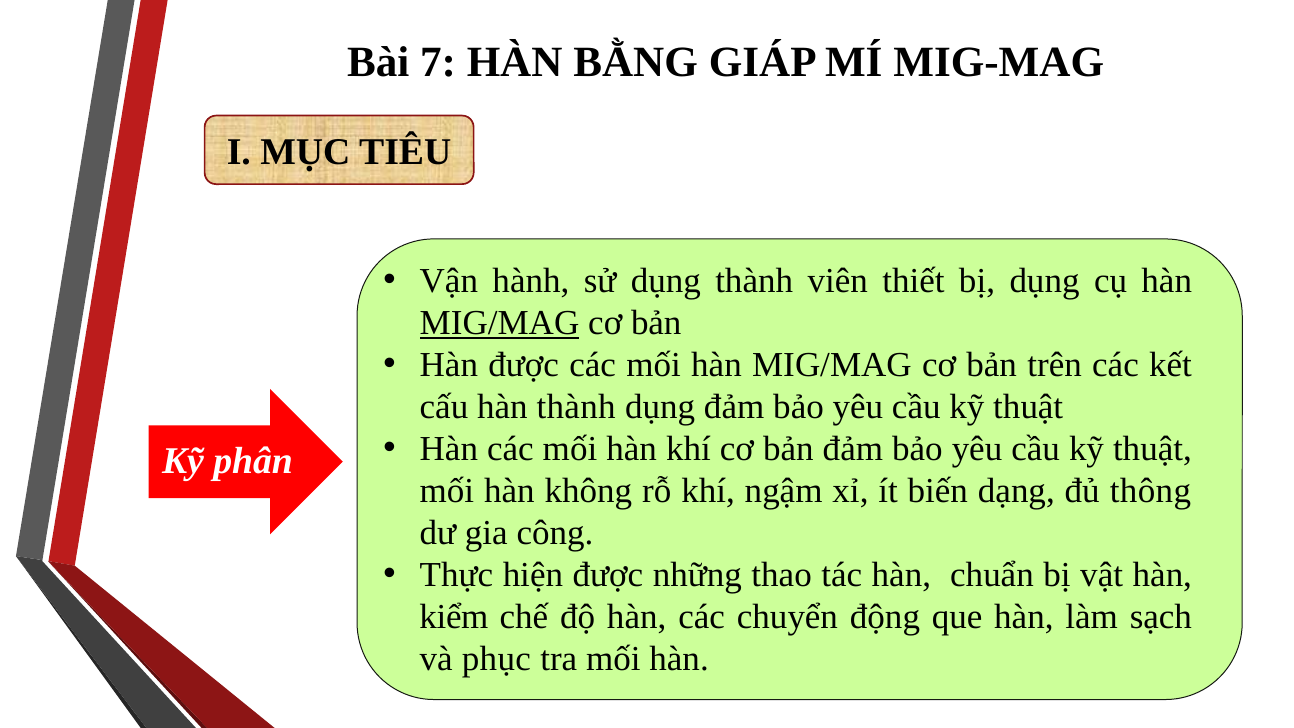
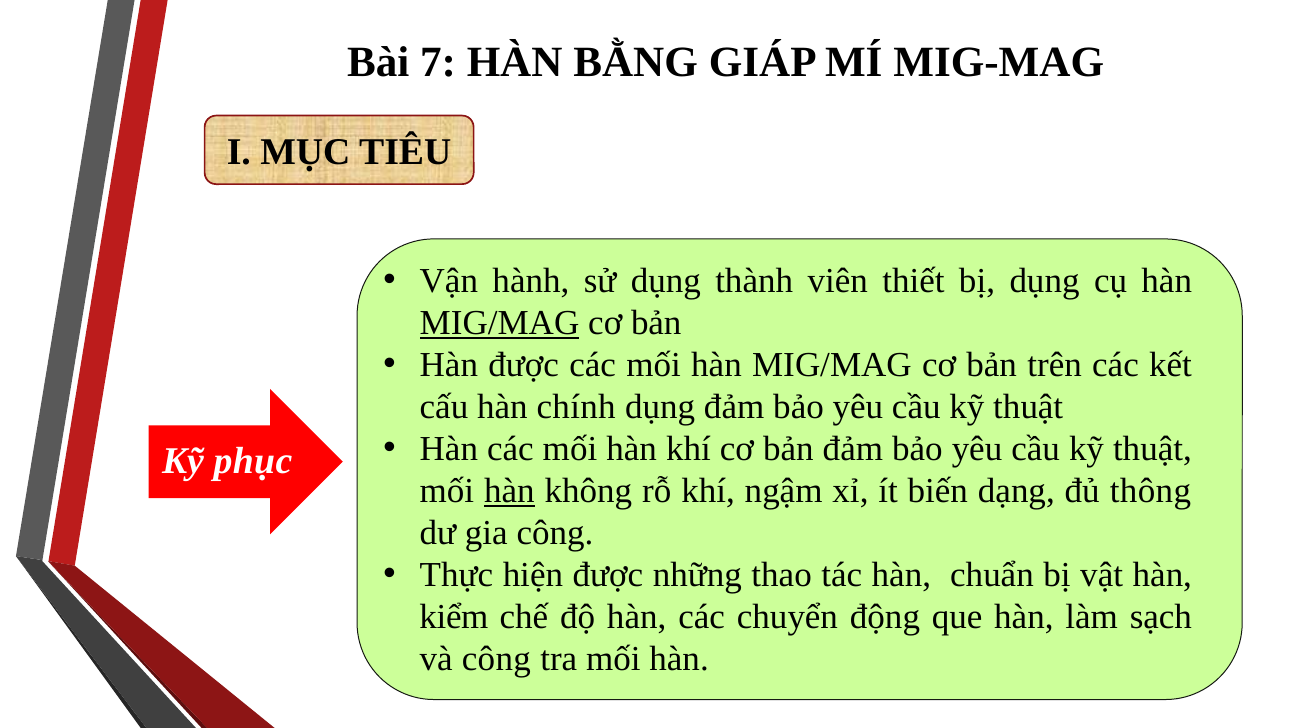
hàn thành: thành -> chính
phân: phân -> phục
hàn at (509, 491) underline: none -> present
và phục: phục -> công
